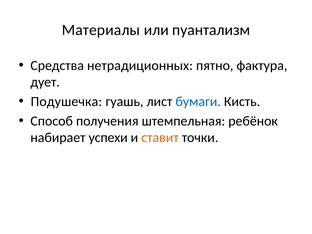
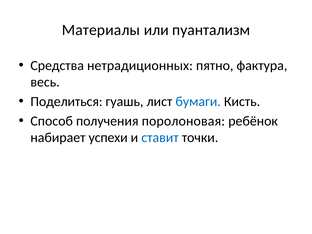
дует: дует -> весь
Подушечка: Подушечка -> Поделиться
штемпельная: штемпельная -> поролоновая
ставит colour: orange -> blue
